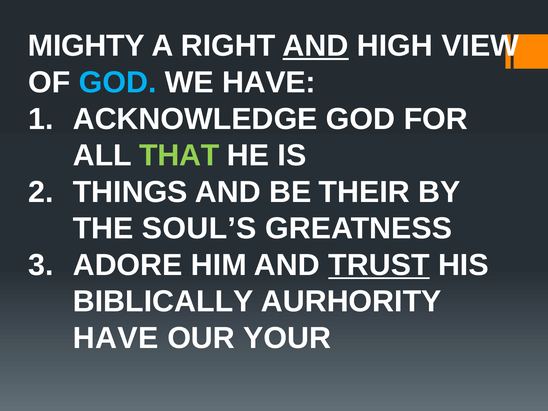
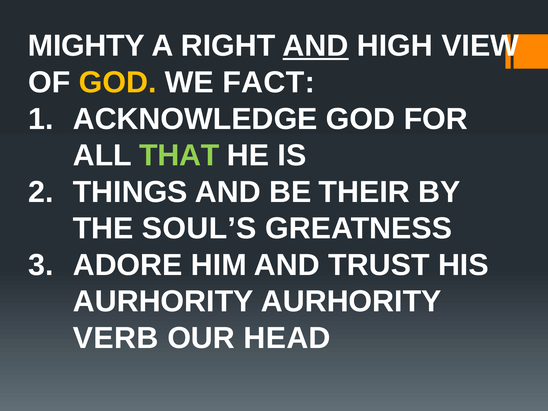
GOD at (118, 82) colour: light blue -> yellow
WE HAVE: HAVE -> FACT
TRUST underline: present -> none
BIBLICALLY at (163, 302): BIBLICALLY -> AURHORITY
HAVE at (116, 338): HAVE -> VERB
YOUR: YOUR -> HEAD
